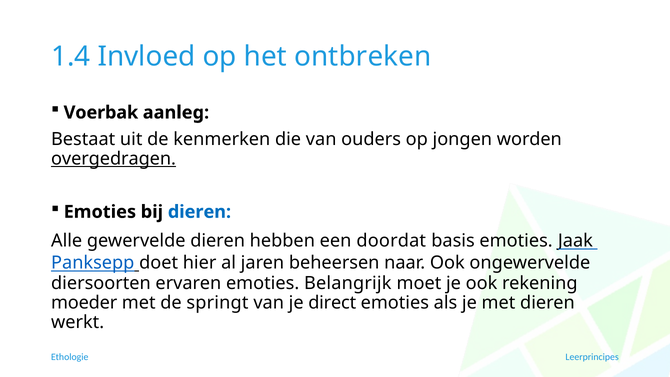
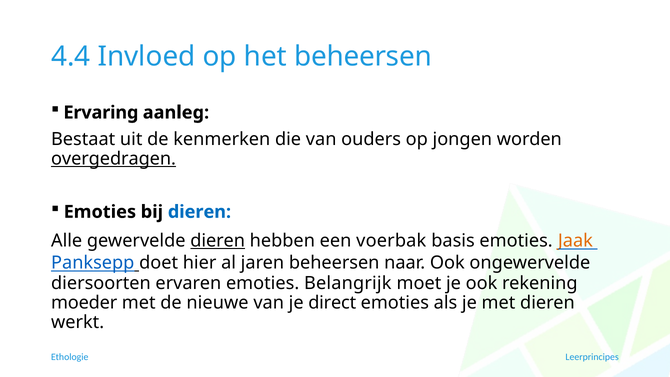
1.4: 1.4 -> 4.4
het ontbreken: ontbreken -> beheersen
Voerbak: Voerbak -> Ervaring
dieren at (218, 241) underline: none -> present
doordat: doordat -> voerbak
Jaak colour: black -> orange
springt: springt -> nieuwe
